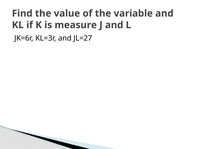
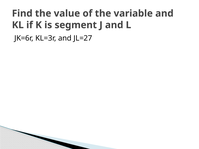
measure: measure -> segment
